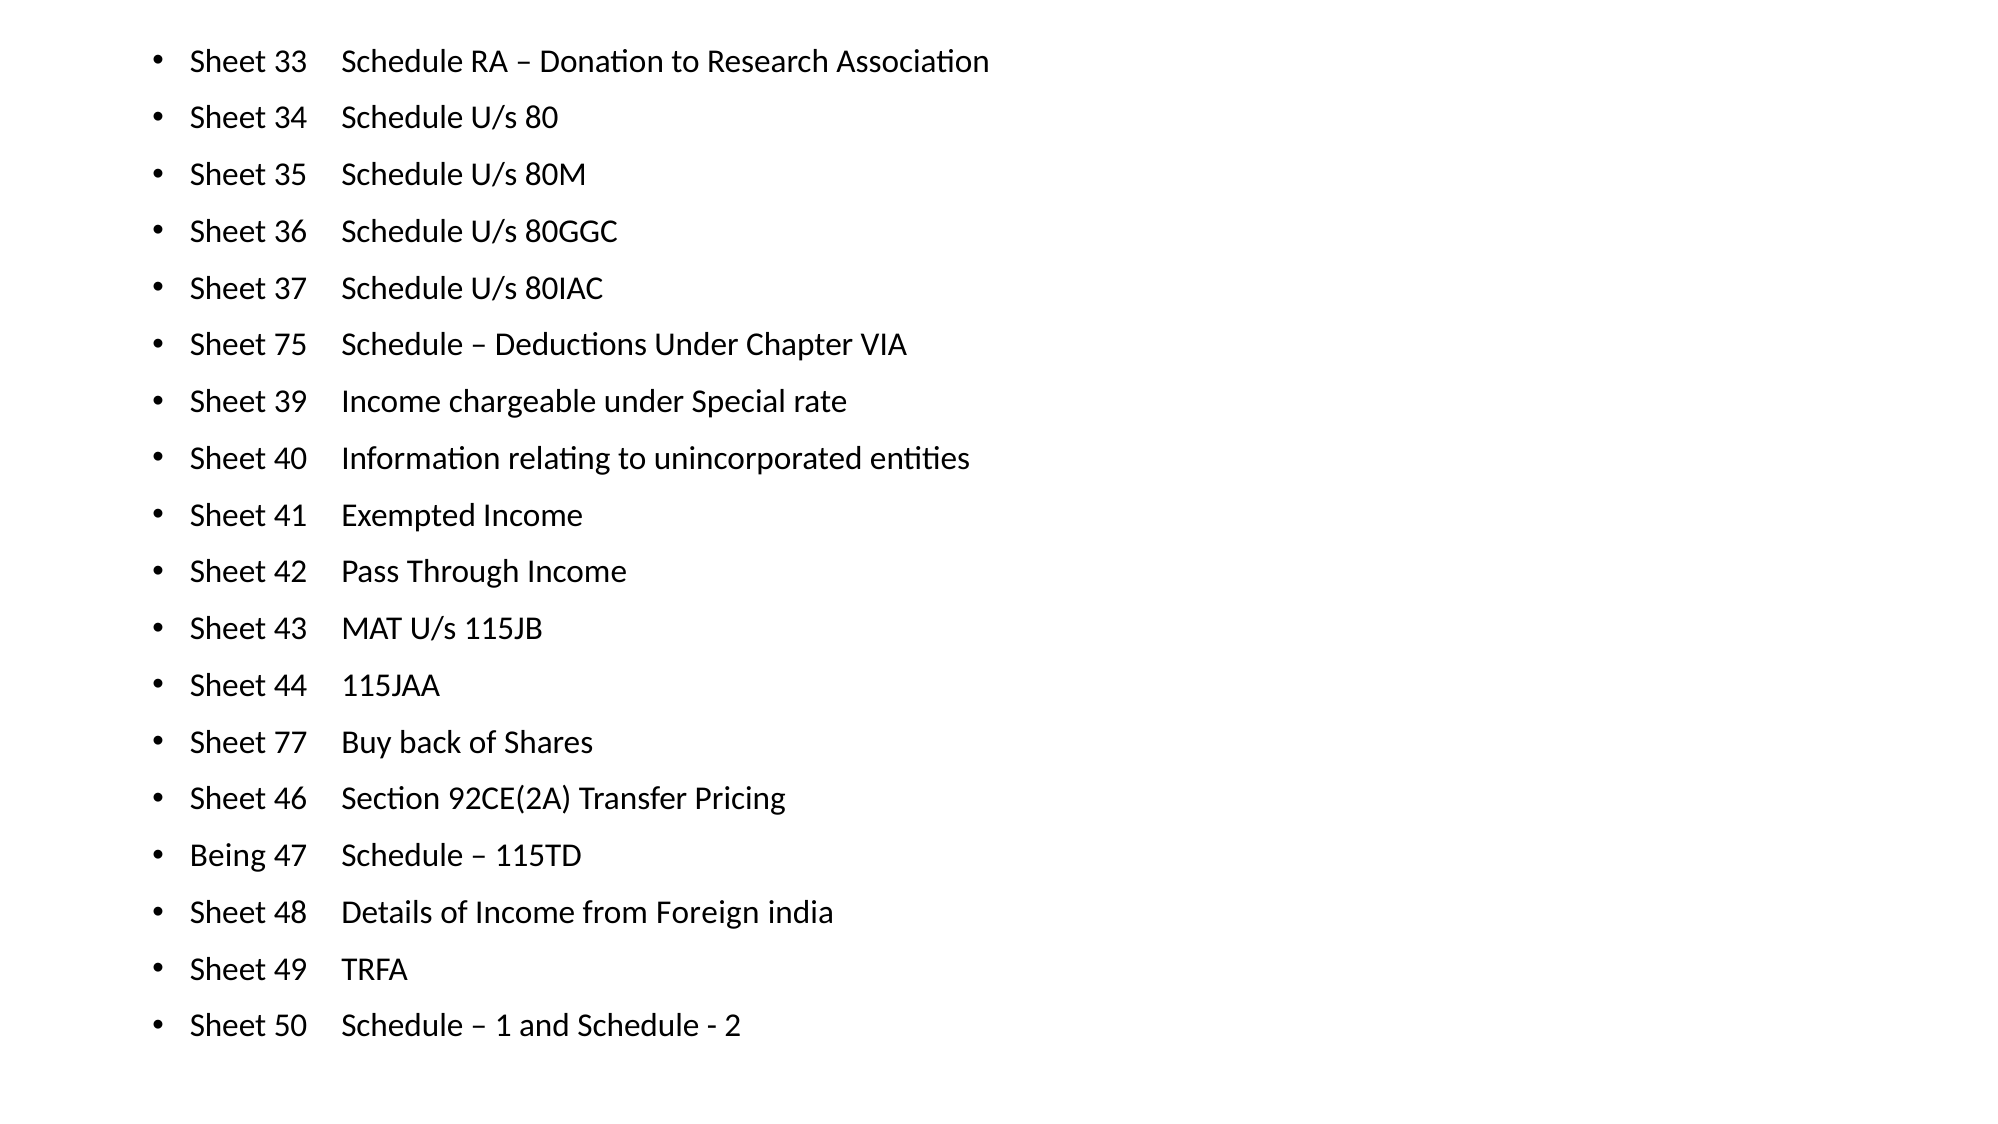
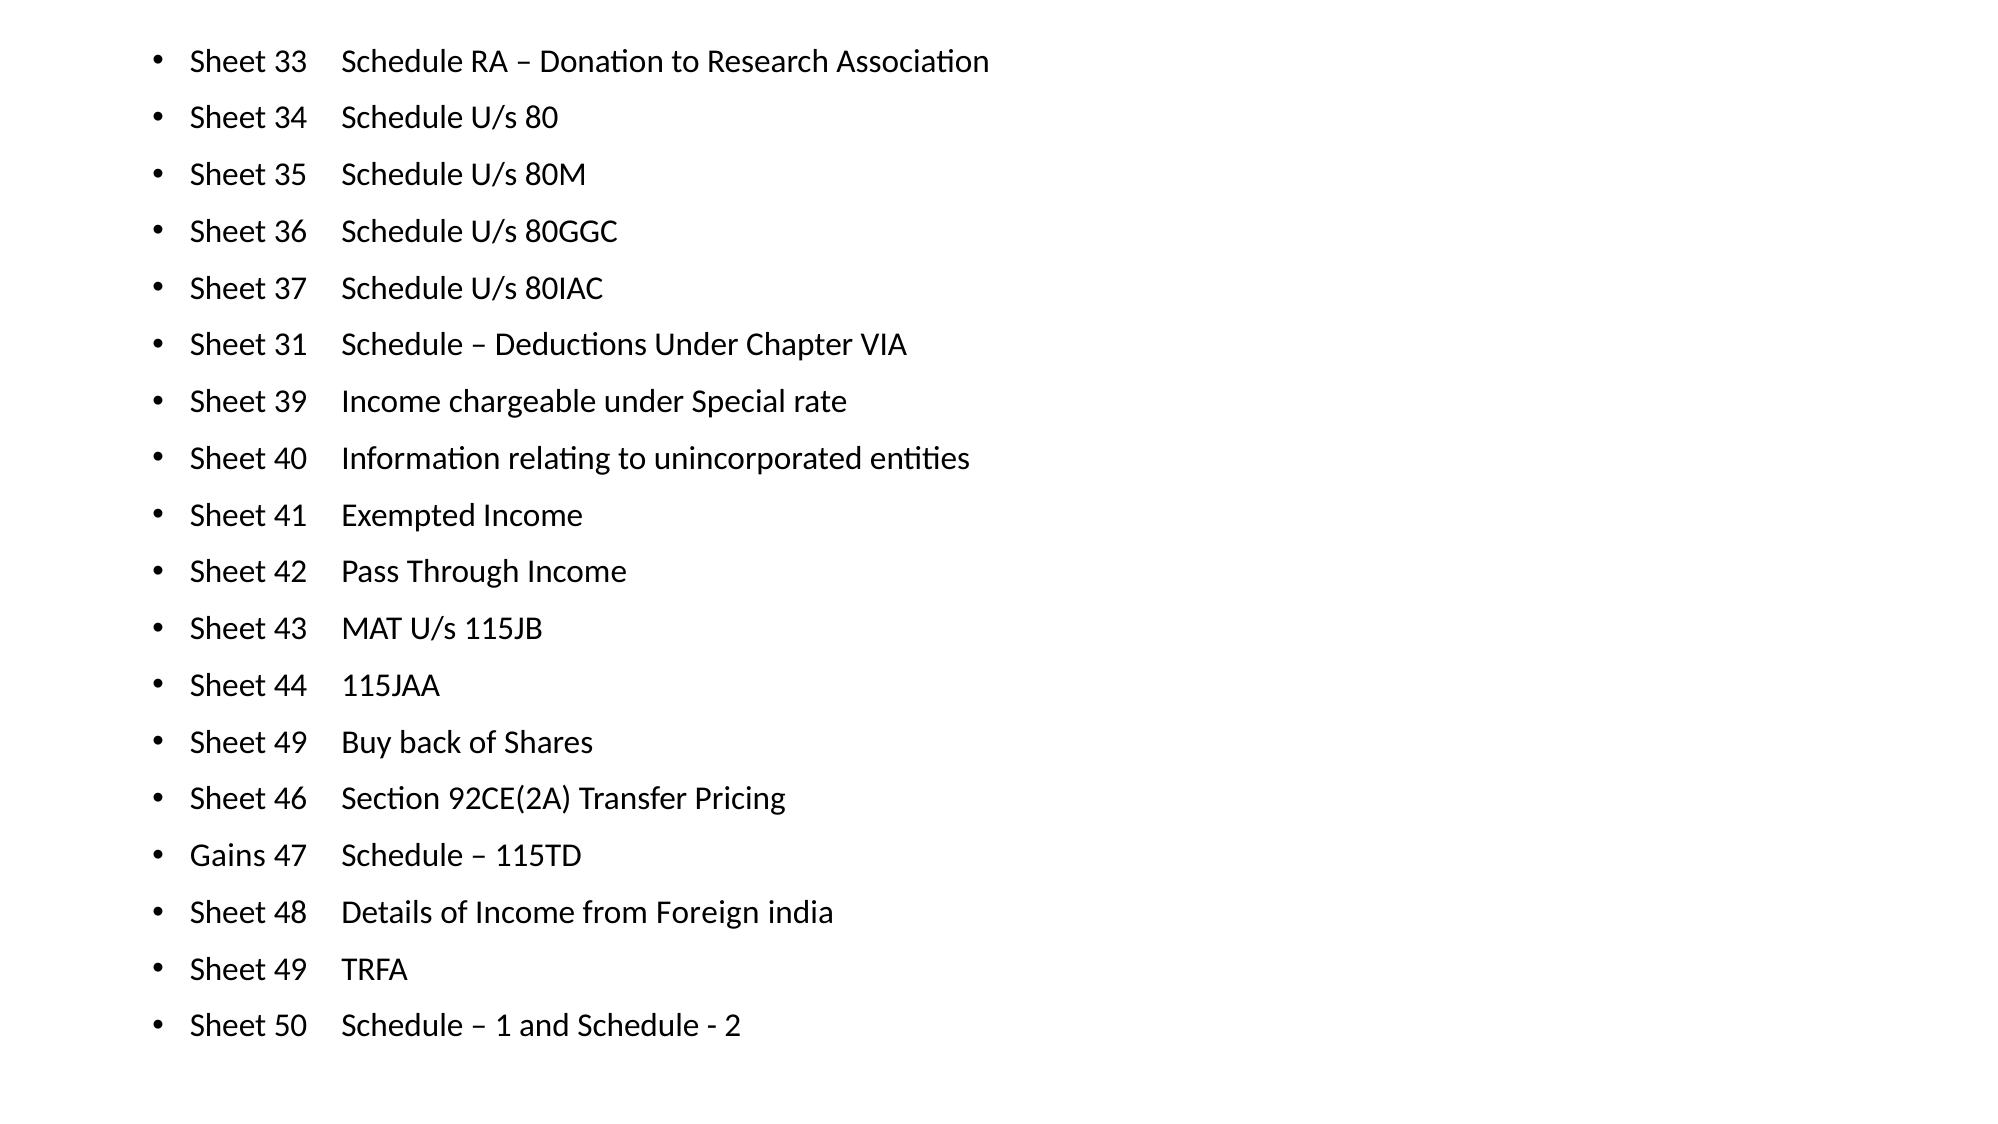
75: 75 -> 31
77 at (291, 742): 77 -> 49
Being: Being -> Gains
